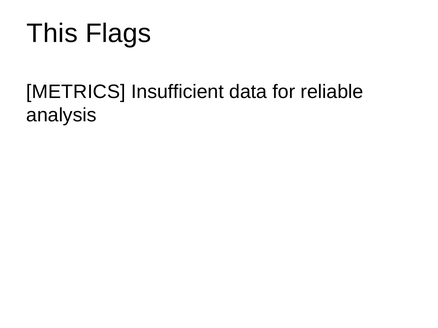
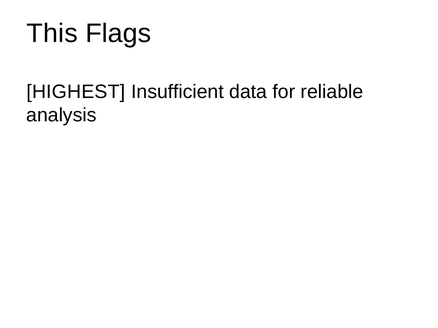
METRICS: METRICS -> HIGHEST
